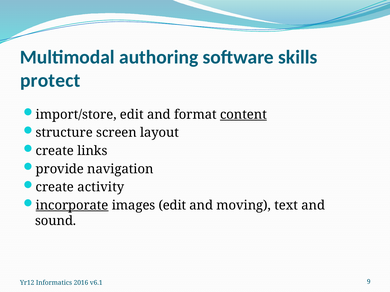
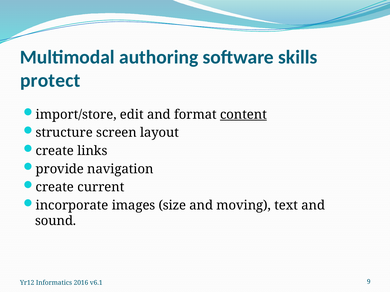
activity: activity -> current
incorporate underline: present -> none
images edit: edit -> size
